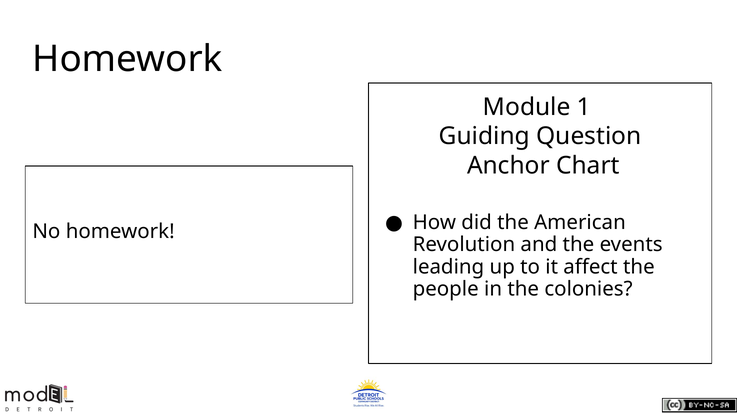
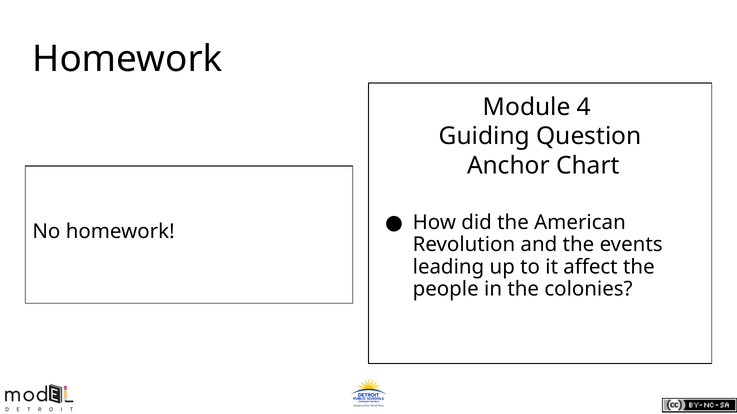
1: 1 -> 4
